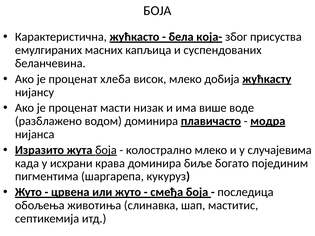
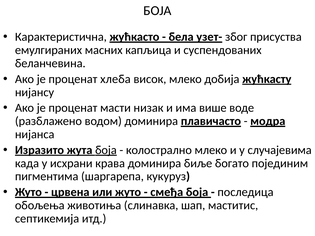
која-: која- -> узет-
